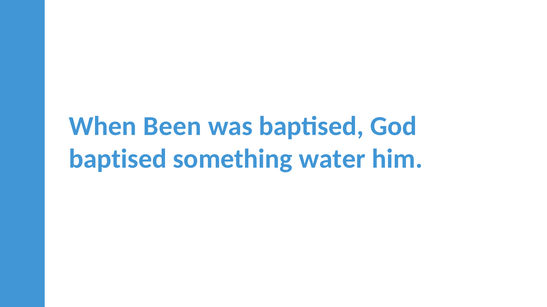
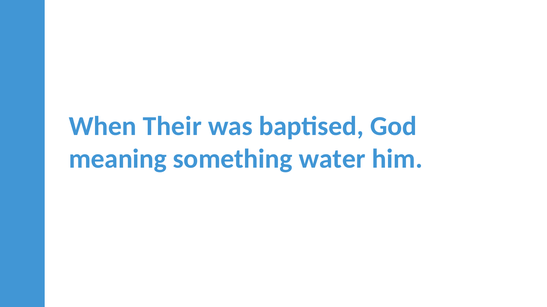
Been: Been -> Their
baptised at (118, 159): baptised -> meaning
